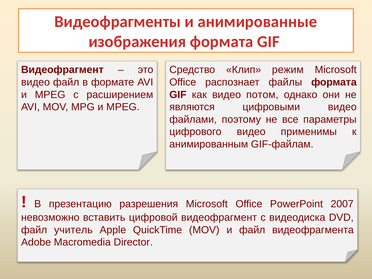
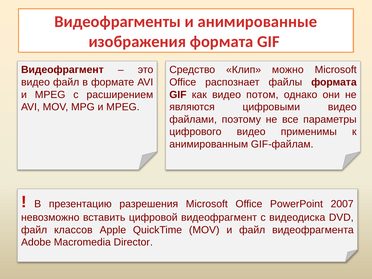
режим: режим -> можно
учитель: учитель -> классов
